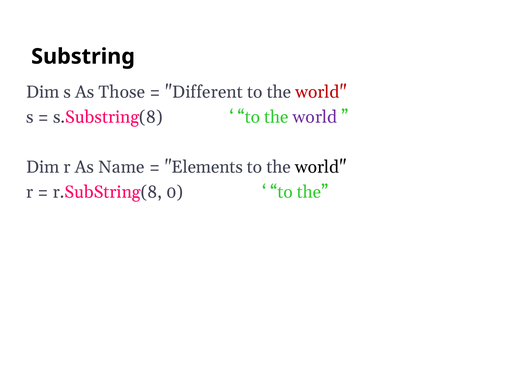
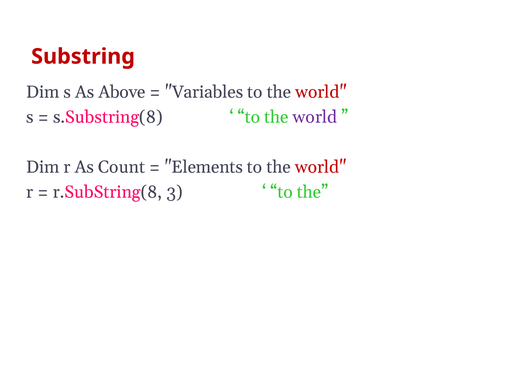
Substring colour: black -> red
Those: Those -> Above
Different: Different -> Variables
Name: Name -> Count
world at (321, 167) colour: black -> red
0: 0 -> 3
